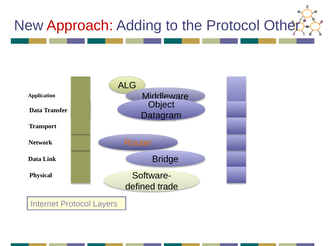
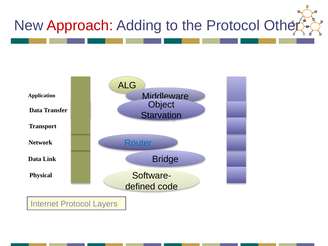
Datagram: Datagram -> Starvation
Router colour: orange -> blue
trade: trade -> code
